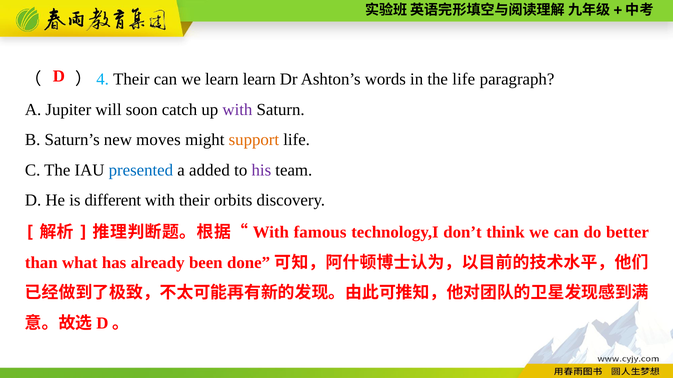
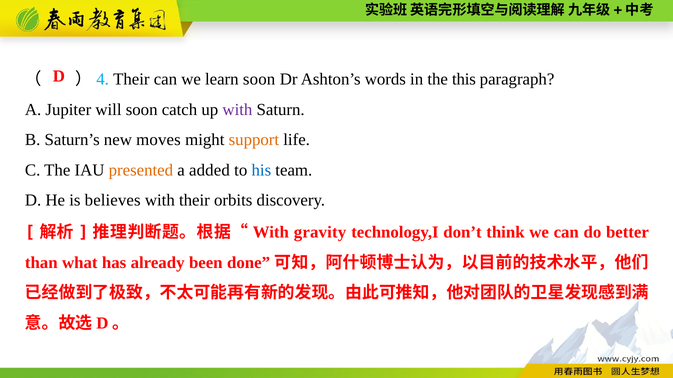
learn learn: learn -> soon
the life: life -> this
presented colour: blue -> orange
his colour: purple -> blue
different: different -> believes
famous: famous -> gravity
